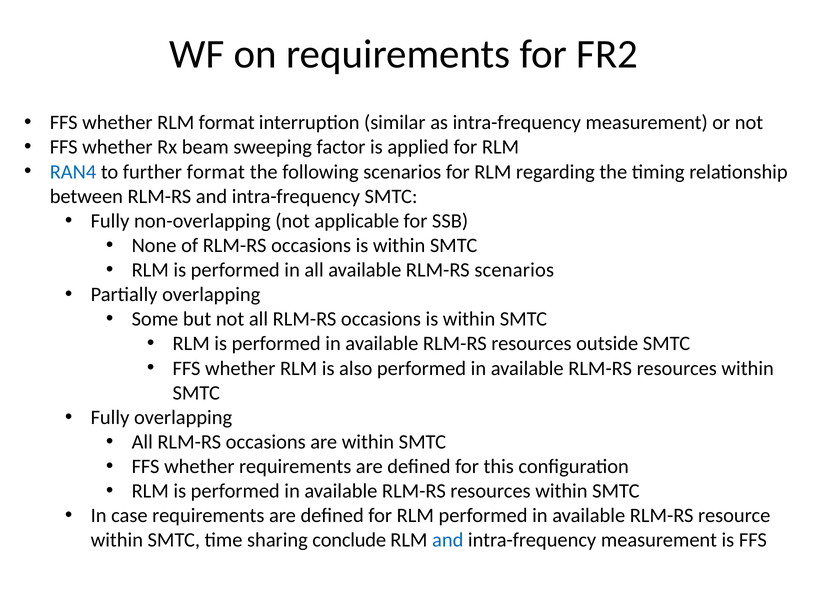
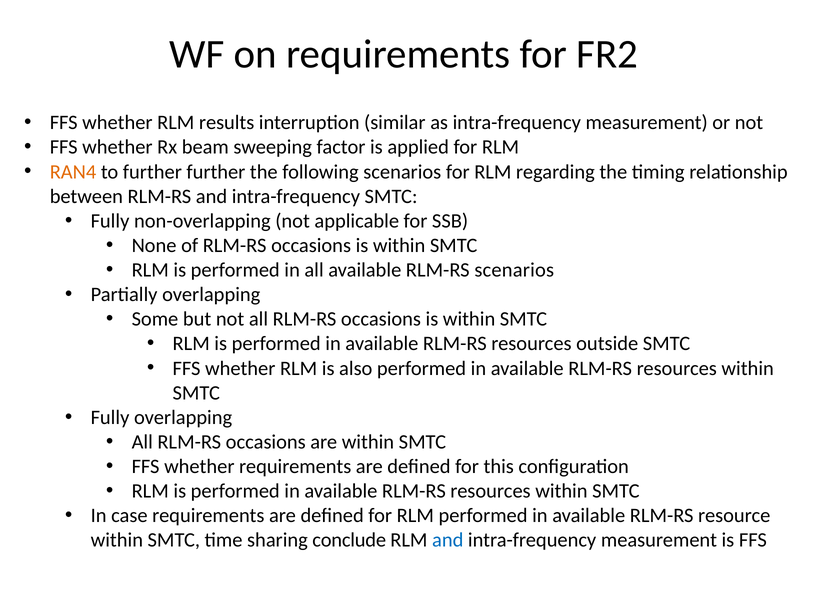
RLM format: format -> results
RAN4 colour: blue -> orange
further format: format -> further
